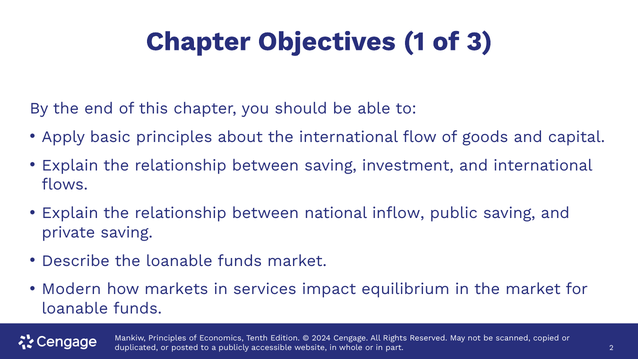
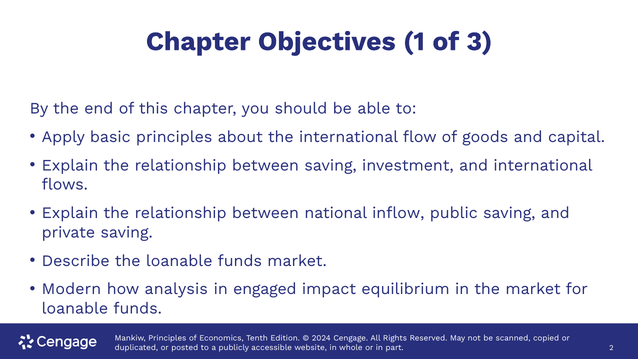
markets: markets -> analysis
services: services -> engaged
